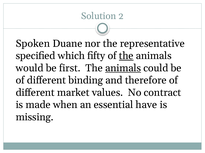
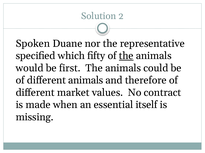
animals at (123, 68) underline: present -> none
different binding: binding -> animals
have: have -> itself
